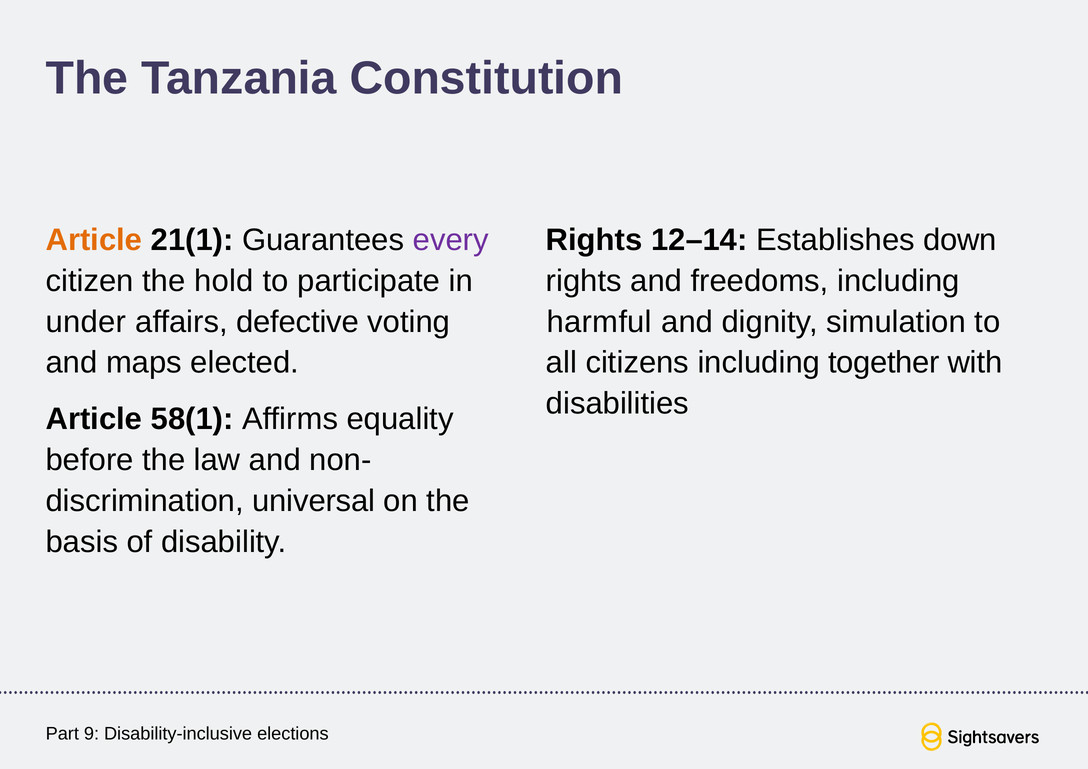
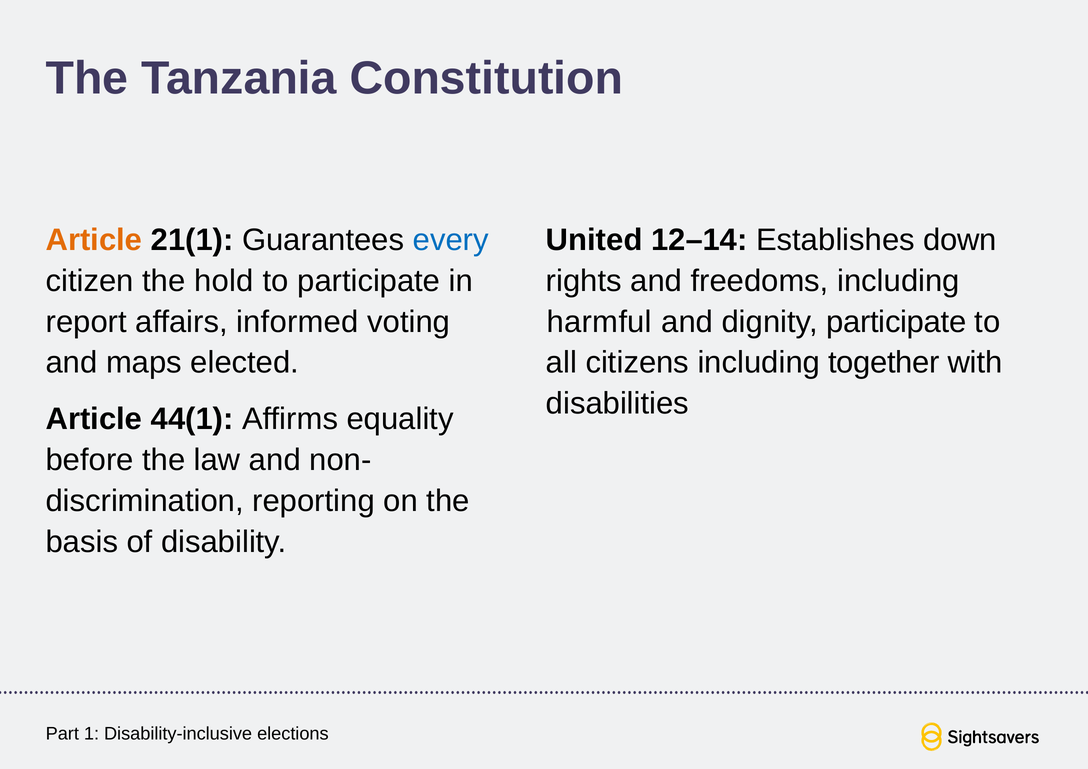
every colour: purple -> blue
Rights at (594, 240): Rights -> United
under: under -> report
defective: defective -> informed
dignity simulation: simulation -> participate
58(1: 58(1 -> 44(1
universal: universal -> reporting
9: 9 -> 1
